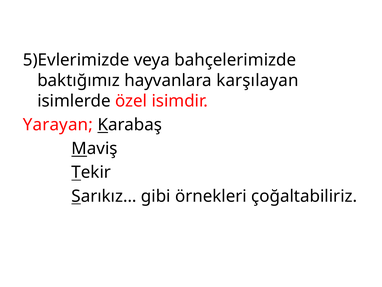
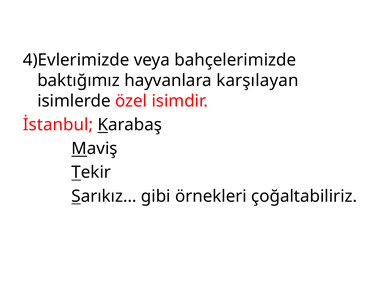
5)Evlerimizde: 5)Evlerimizde -> 4)Evlerimizde
Yarayan: Yarayan -> İstanbul
